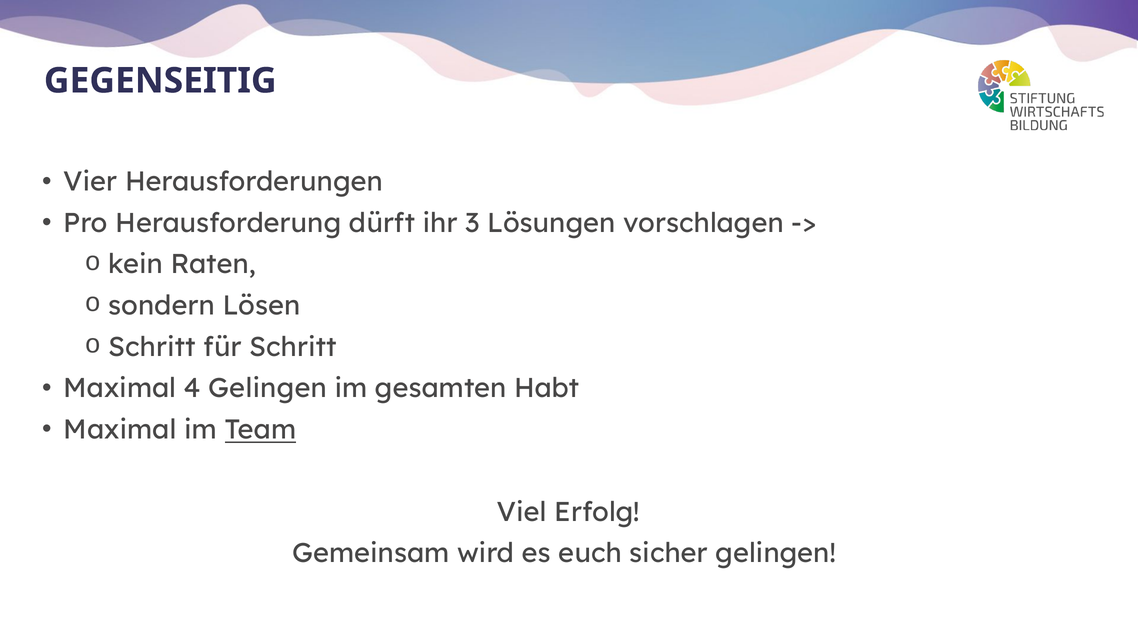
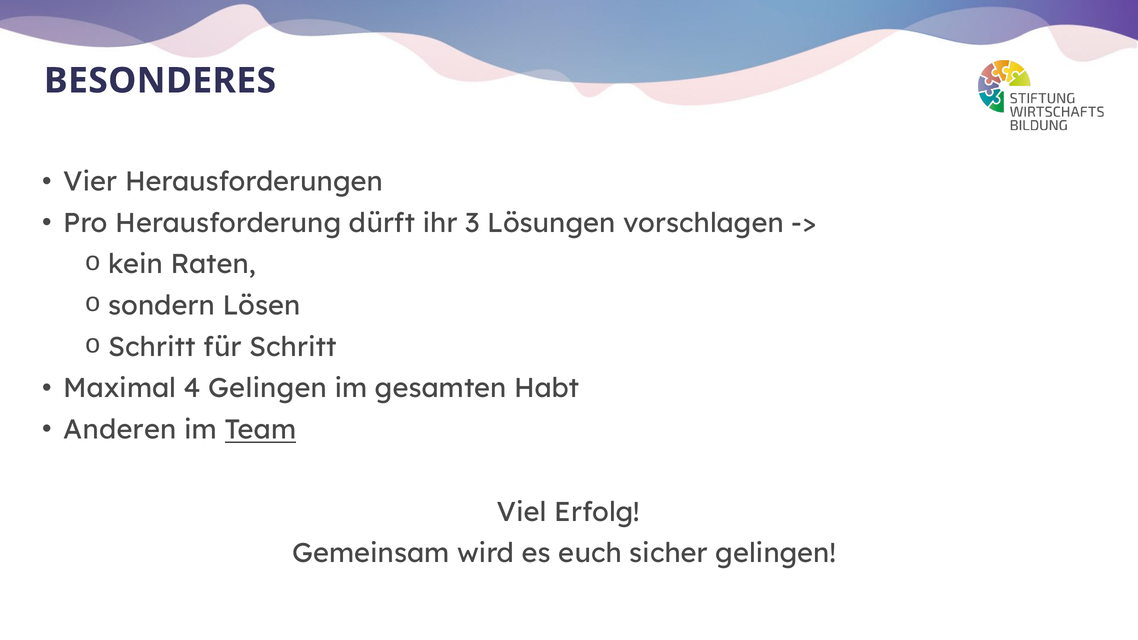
GEGENSEITIG: GEGENSEITIG -> BESONDERES
Maximal at (120, 430): Maximal -> Anderen
